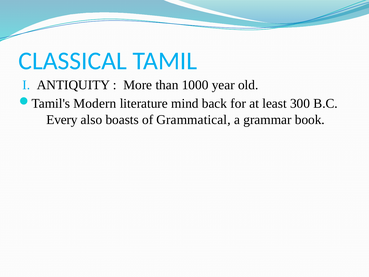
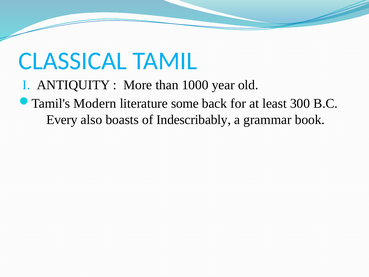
mind: mind -> some
Grammatical: Grammatical -> Indescribably
